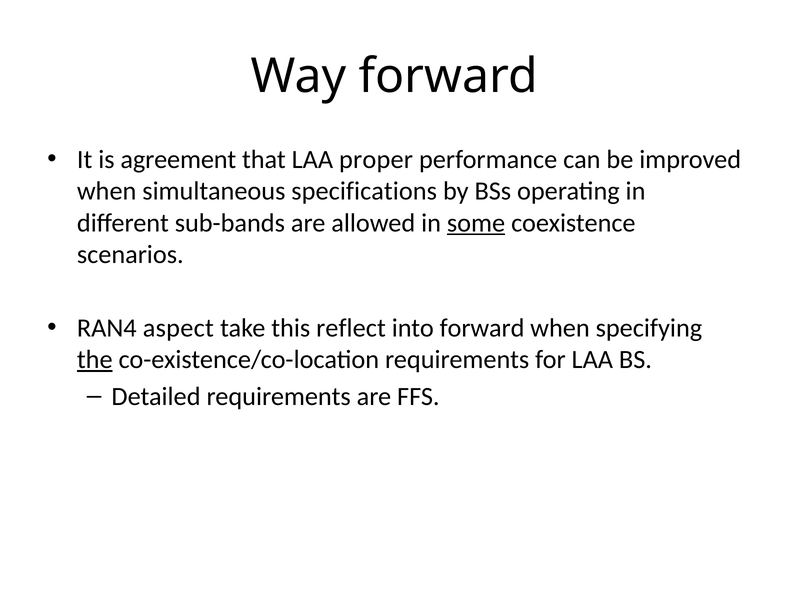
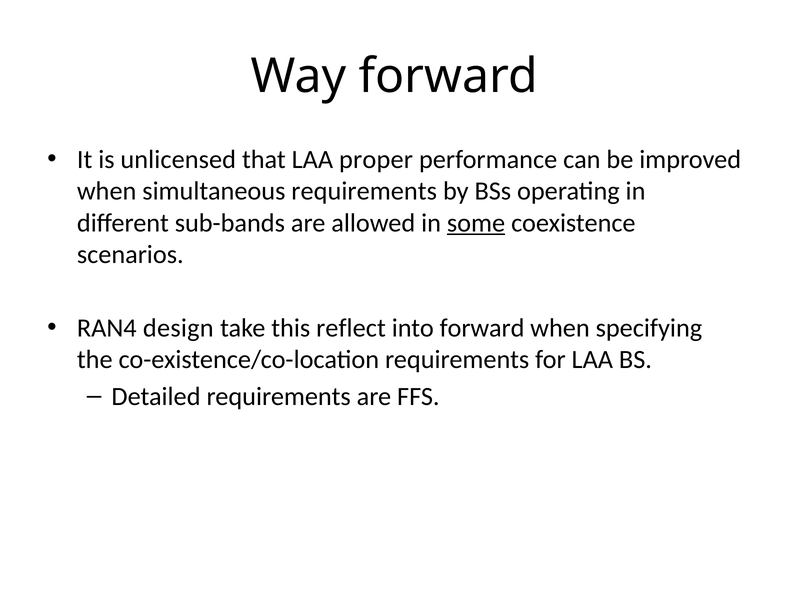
agreement: agreement -> unlicensed
simultaneous specifications: specifications -> requirements
aspect: aspect -> design
the underline: present -> none
